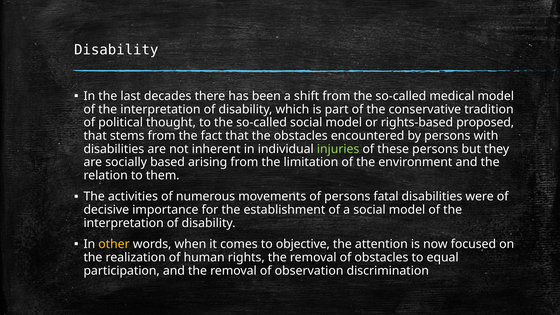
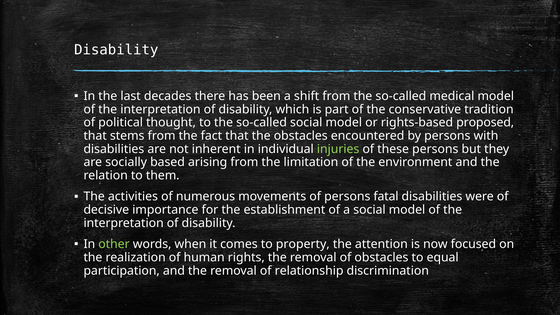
other colour: yellow -> light green
objective: objective -> property
observation: observation -> relationship
